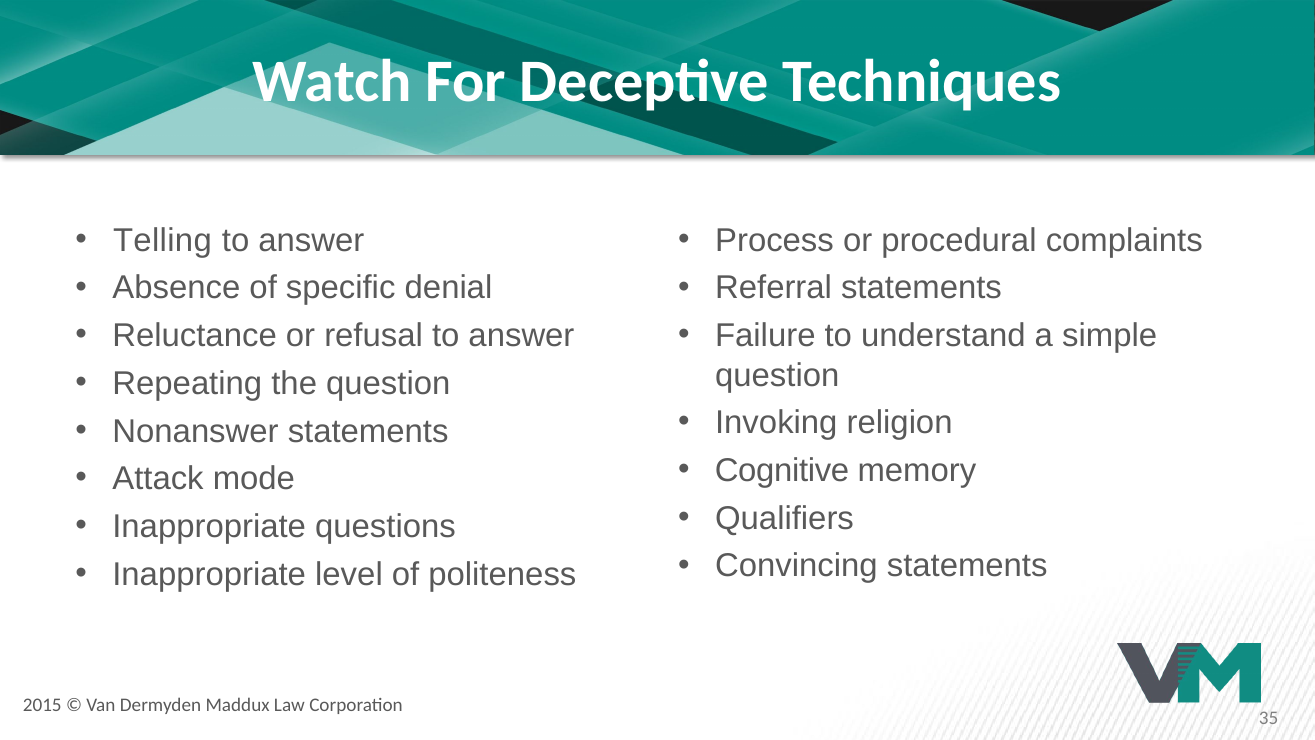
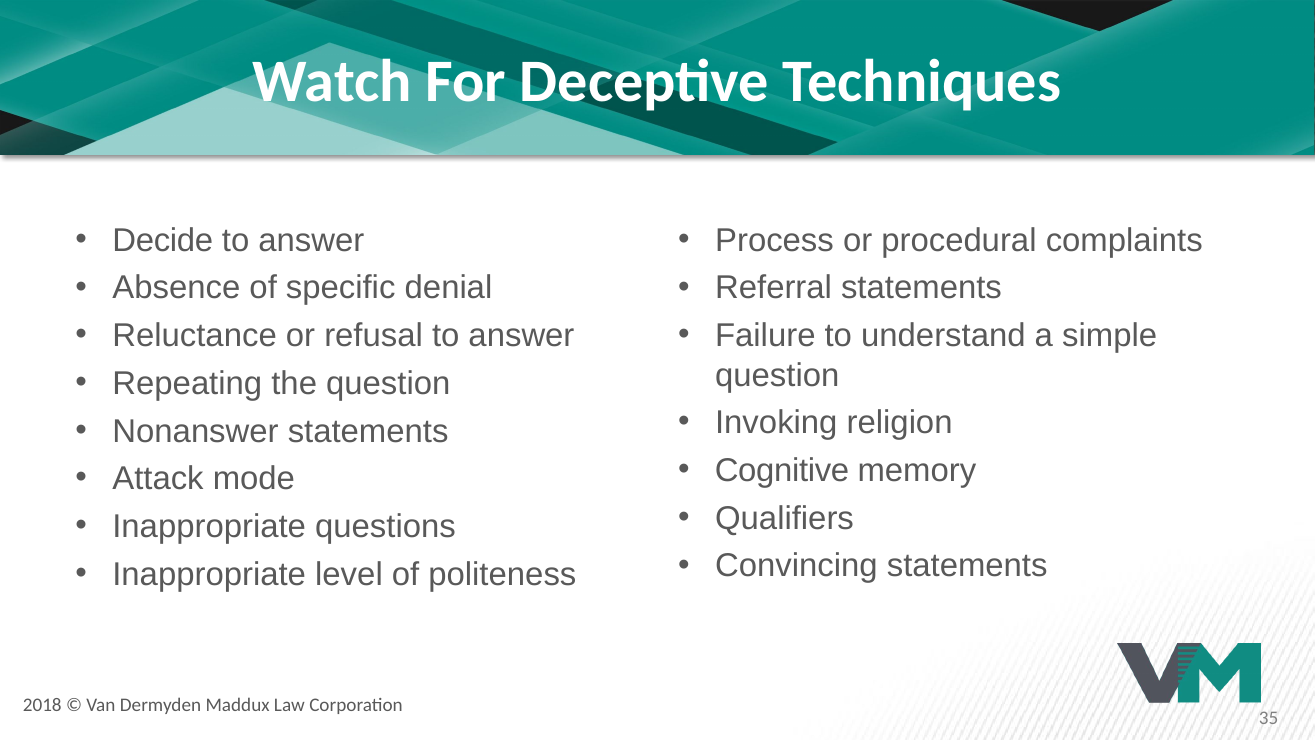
Telling: Telling -> Decide
2015: 2015 -> 2018
